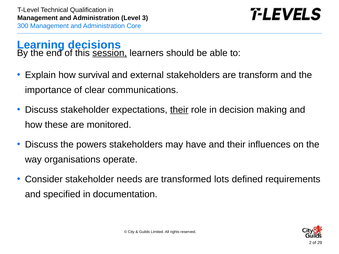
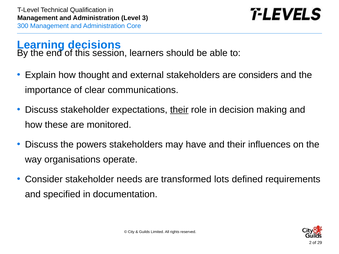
session underline: present -> none
survival: survival -> thought
transform: transform -> considers
